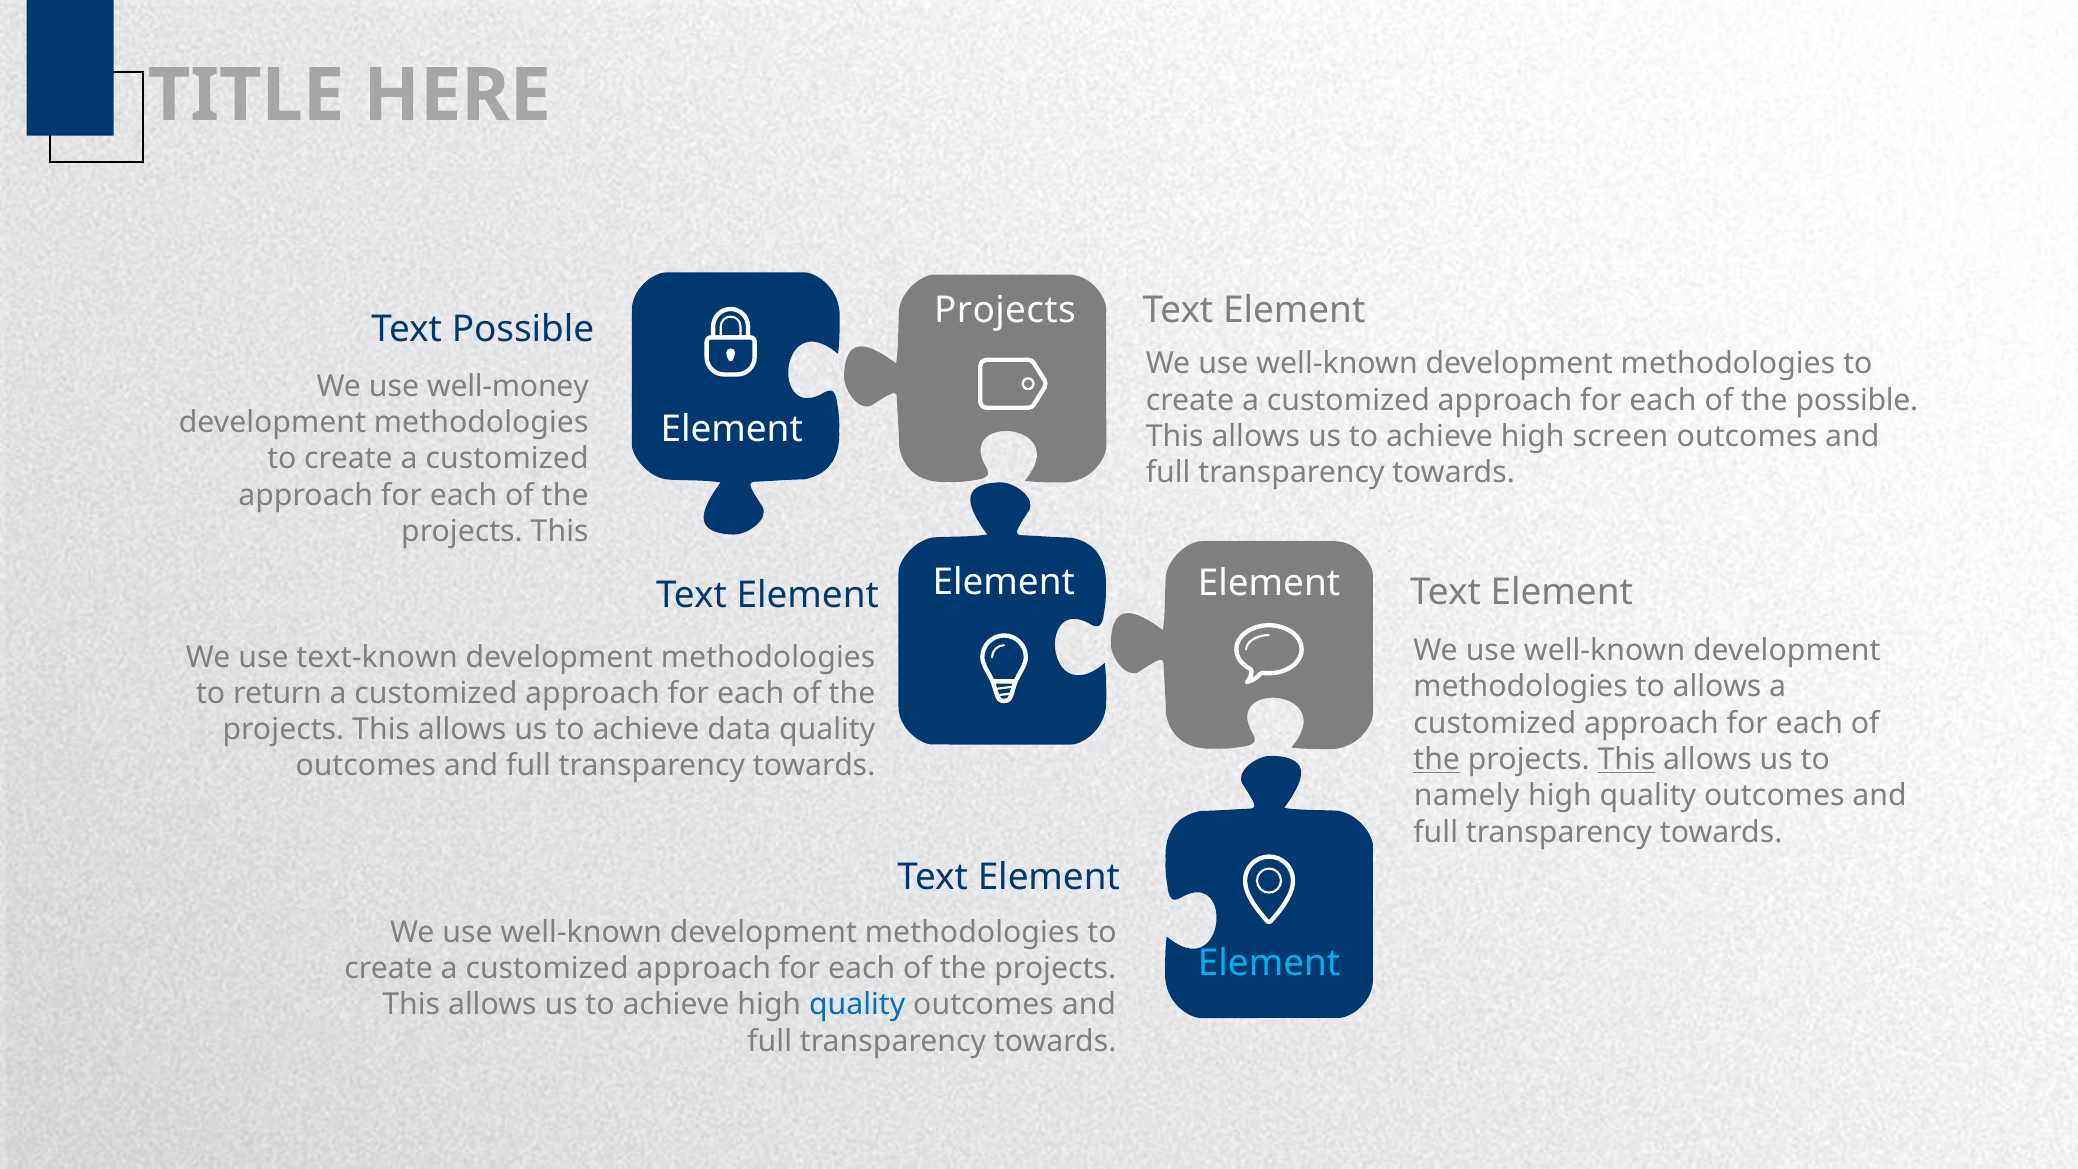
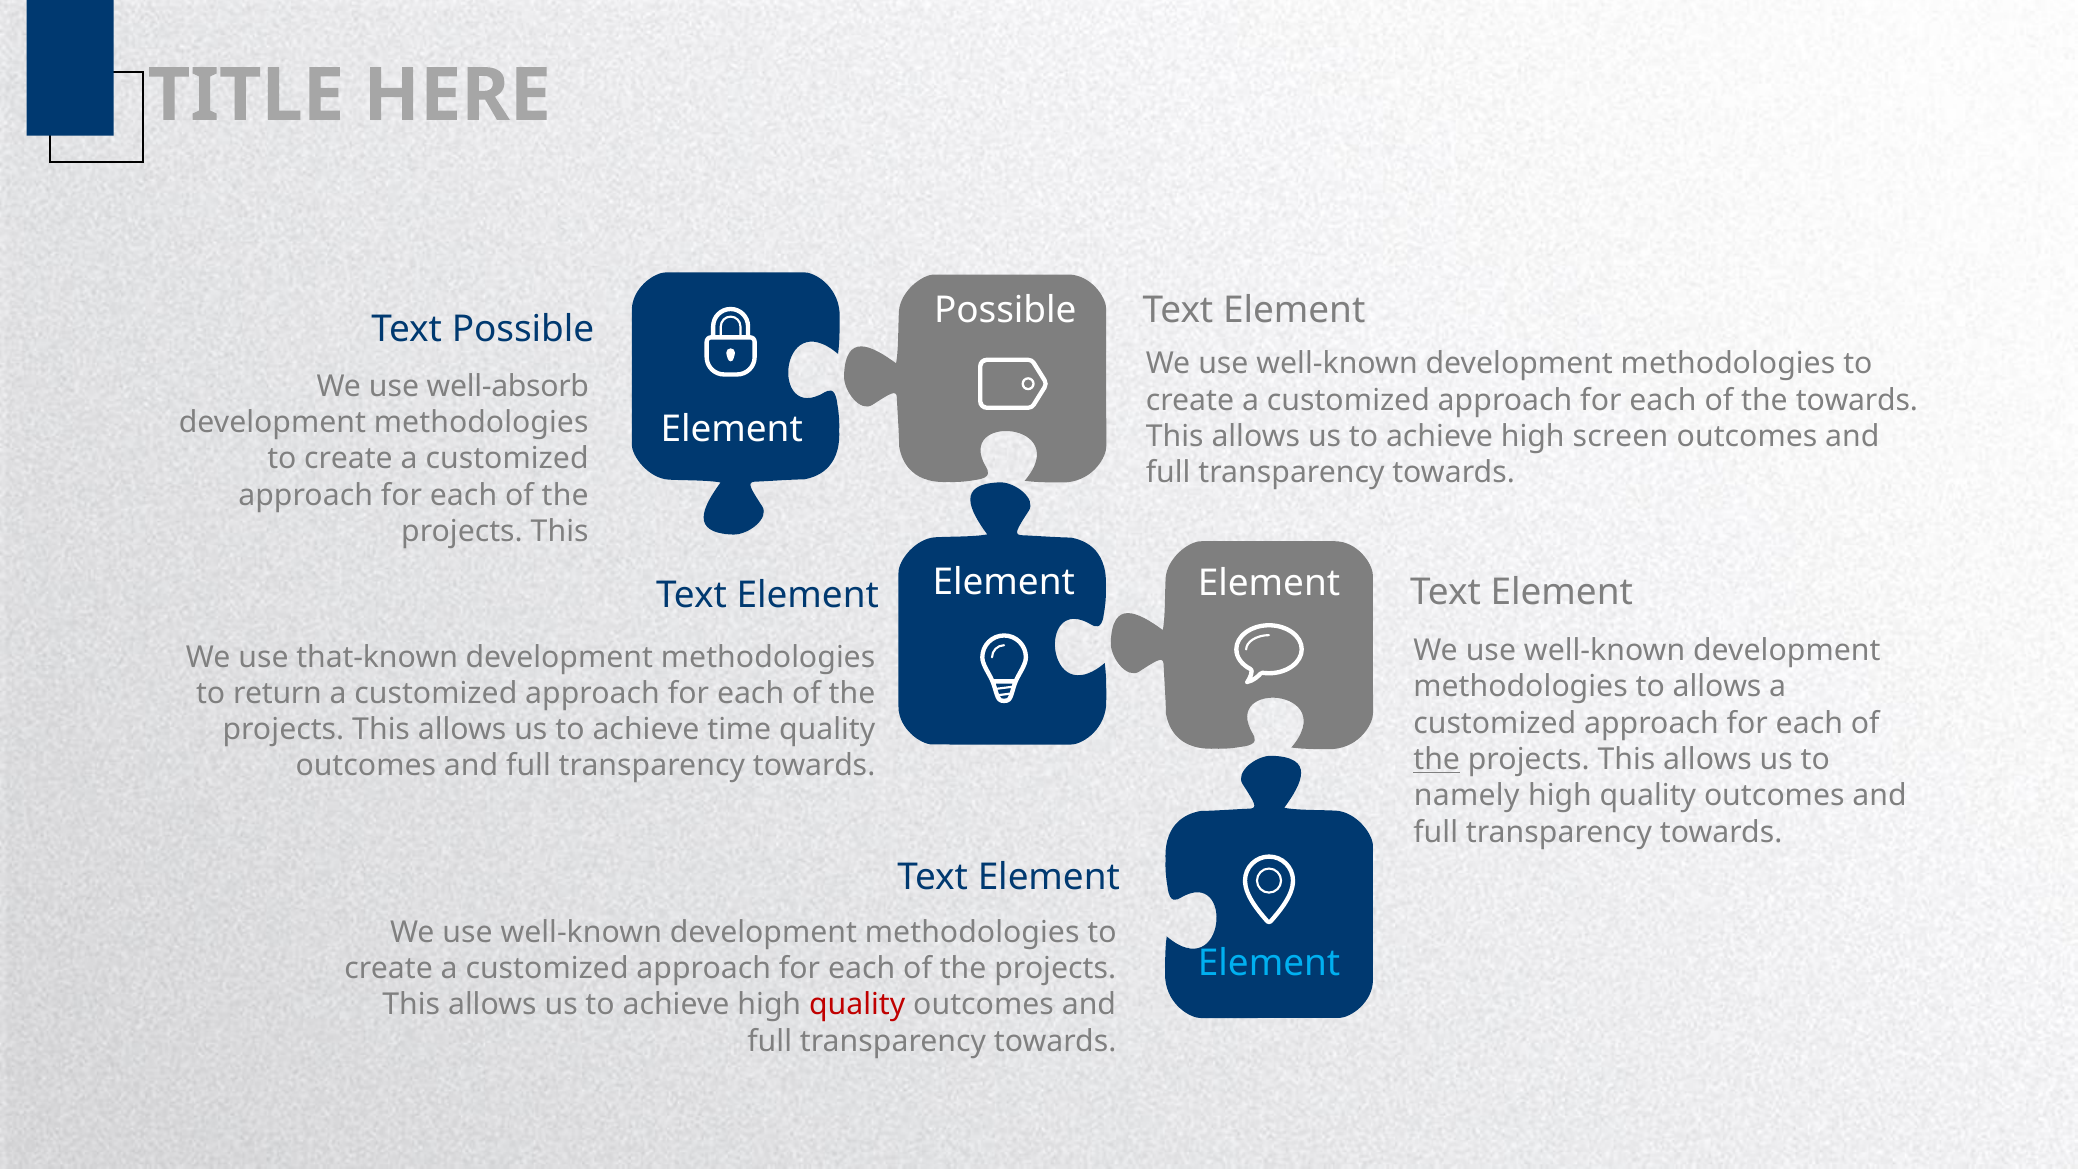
Projects at (1005, 311): Projects -> Possible
well-money: well-money -> well-absorb
the possible: possible -> towards
text-known: text-known -> that-known
data: data -> time
This at (1626, 759) underline: present -> none
quality at (857, 1005) colour: blue -> red
